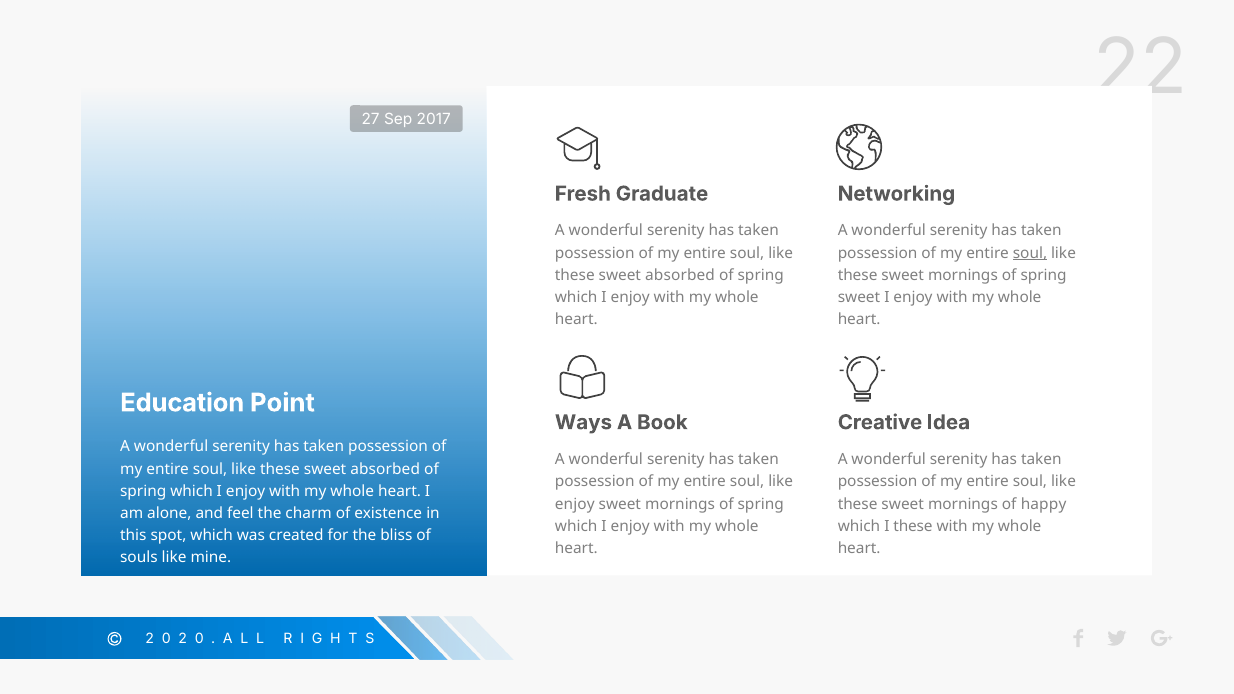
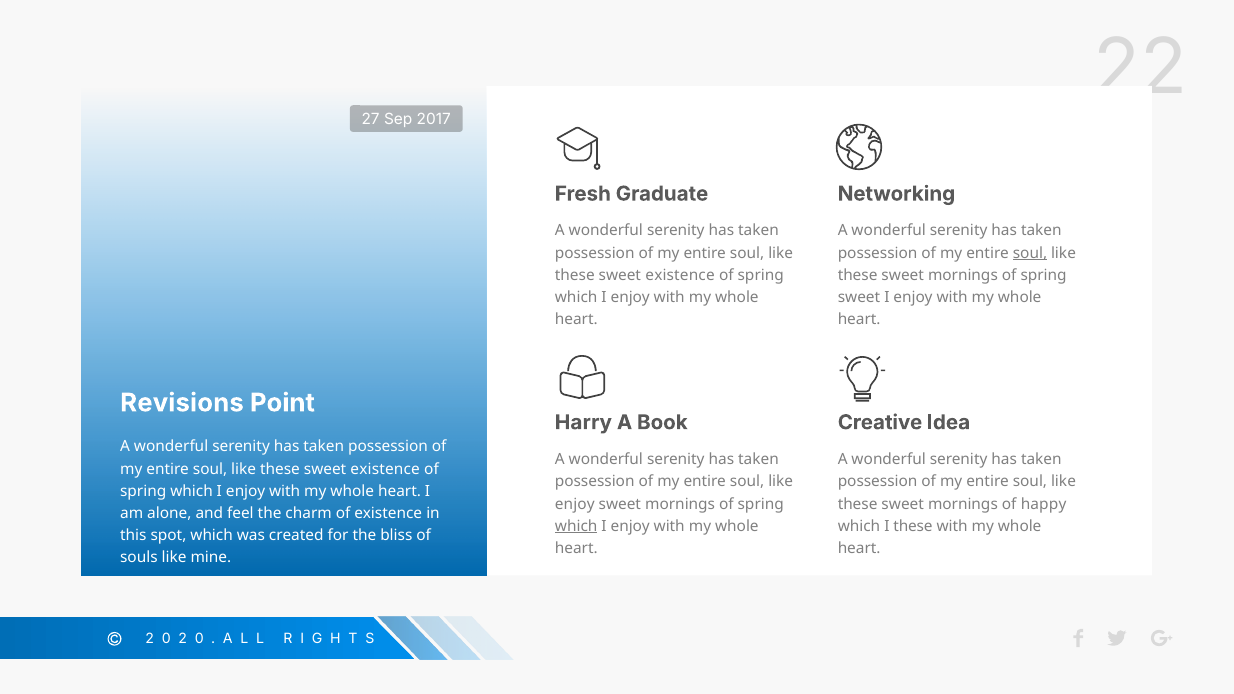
absorbed at (680, 275): absorbed -> existence
Education: Education -> Revisions
Ways: Ways -> Harry
absorbed at (385, 469): absorbed -> existence
which at (576, 526) underline: none -> present
